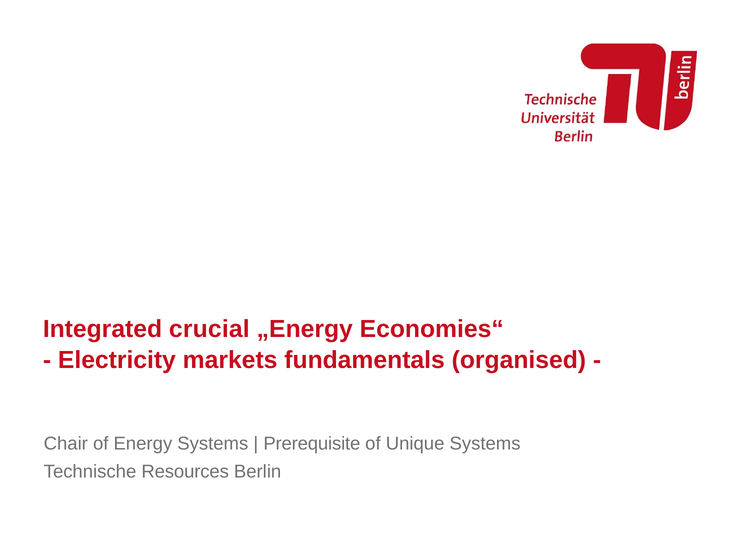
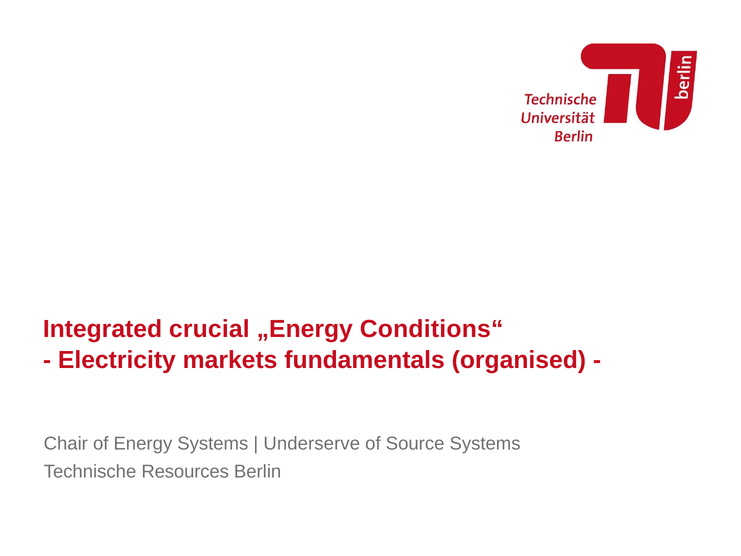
Economies“: Economies“ -> Conditions“
Prerequisite: Prerequisite -> Underserve
Unique: Unique -> Source
